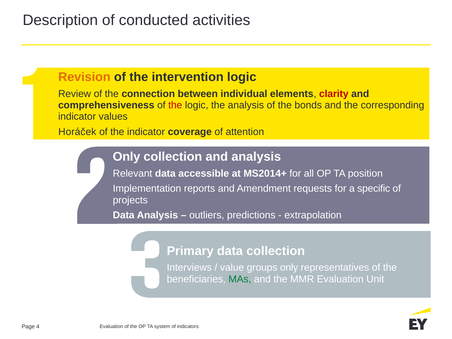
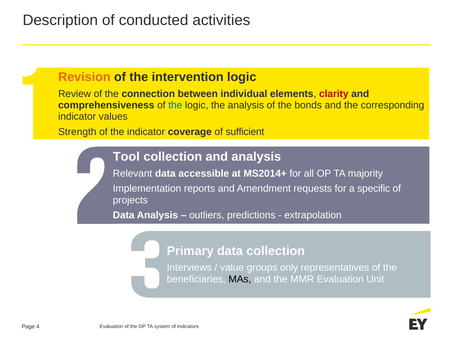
the at (175, 105) colour: red -> blue
Horáček: Horáček -> Strength
attention: attention -> sufficient
Only at (126, 157): Only -> Tool
position: position -> majority
MAs colour: green -> black
